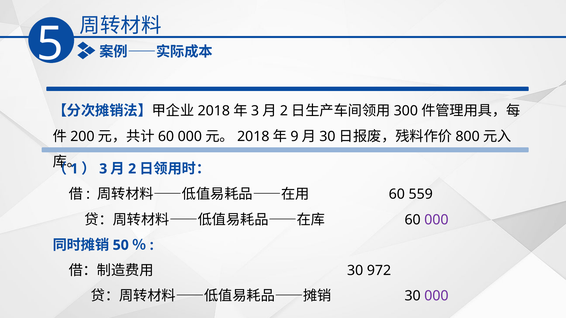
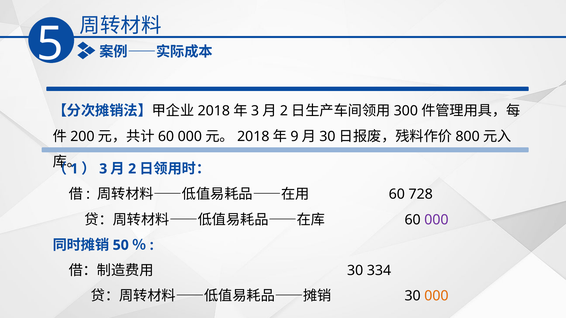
559: 559 -> 728
972: 972 -> 334
000 at (436, 296) colour: purple -> orange
